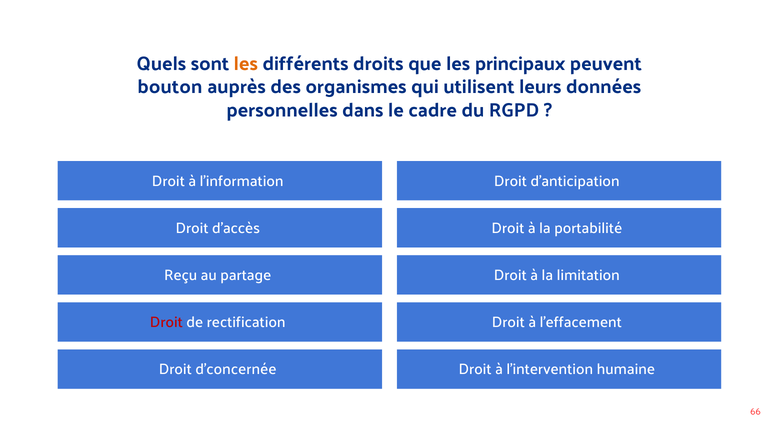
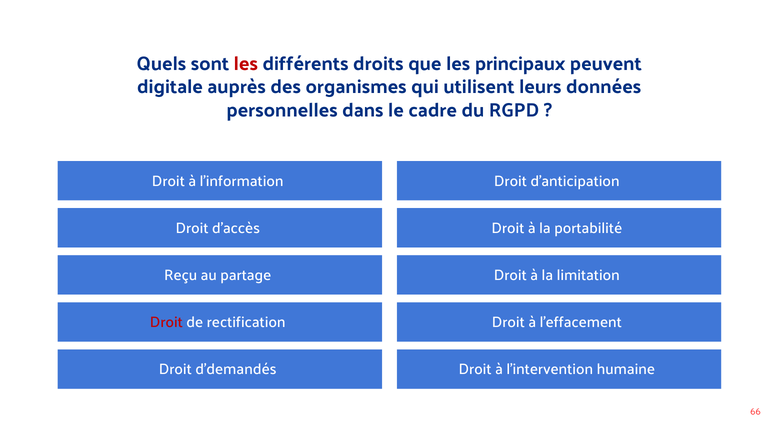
les at (246, 64) colour: orange -> red
bouton: bouton -> digitale
d’concernée: d’concernée -> d’demandés
